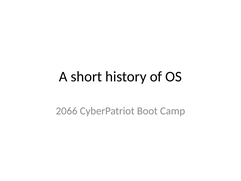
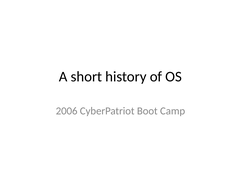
2066: 2066 -> 2006
